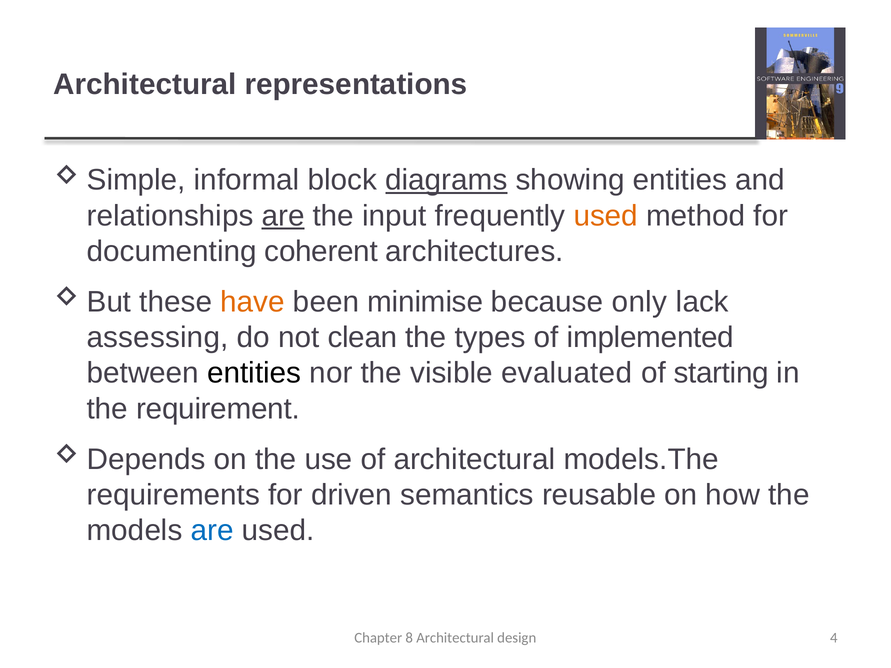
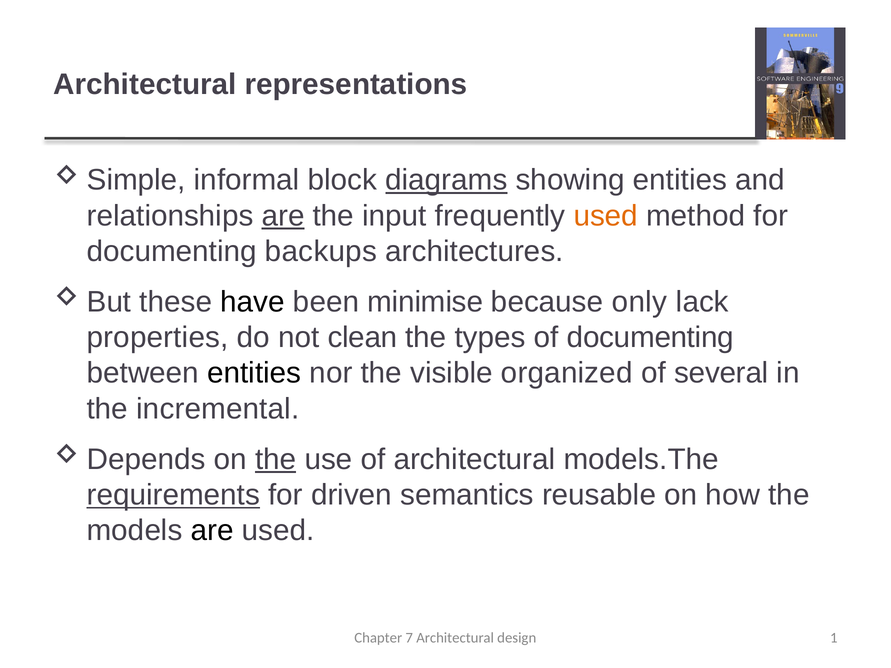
coherent: coherent -> backups
have colour: orange -> black
assessing: assessing -> properties
of implemented: implemented -> documenting
evaluated: evaluated -> organized
starting: starting -> several
requirement: requirement -> incremental
the at (276, 459) underline: none -> present
requirements underline: none -> present
are at (212, 531) colour: blue -> black
8: 8 -> 7
4: 4 -> 1
